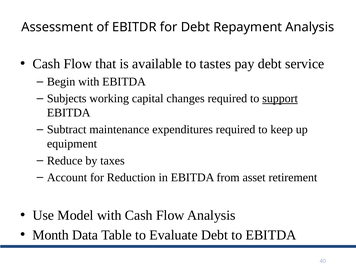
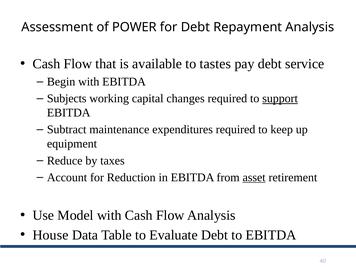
EBITDR: EBITDR -> POWER
asset underline: none -> present
Month: Month -> House
